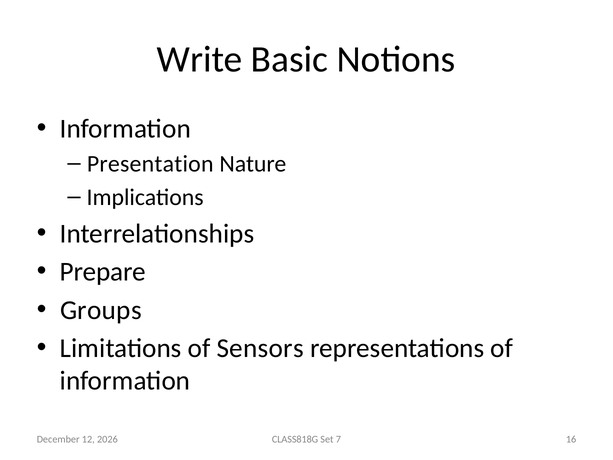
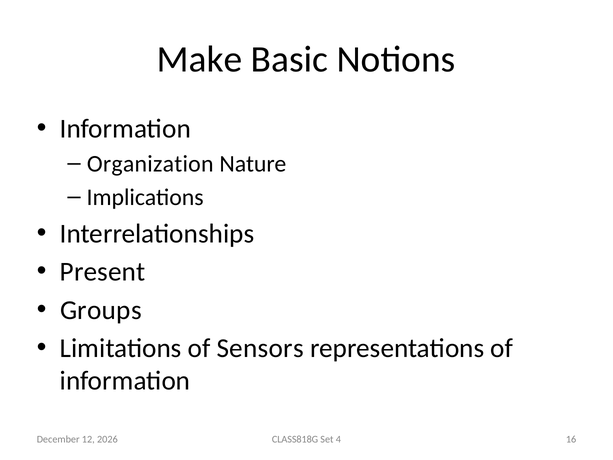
Write: Write -> Make
Presentation: Presentation -> Organization
Prepare: Prepare -> Present
7: 7 -> 4
